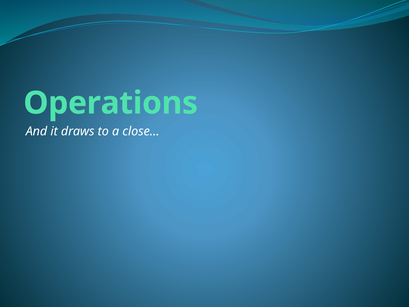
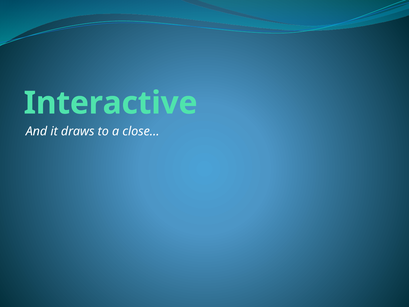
Operations: Operations -> Interactive
